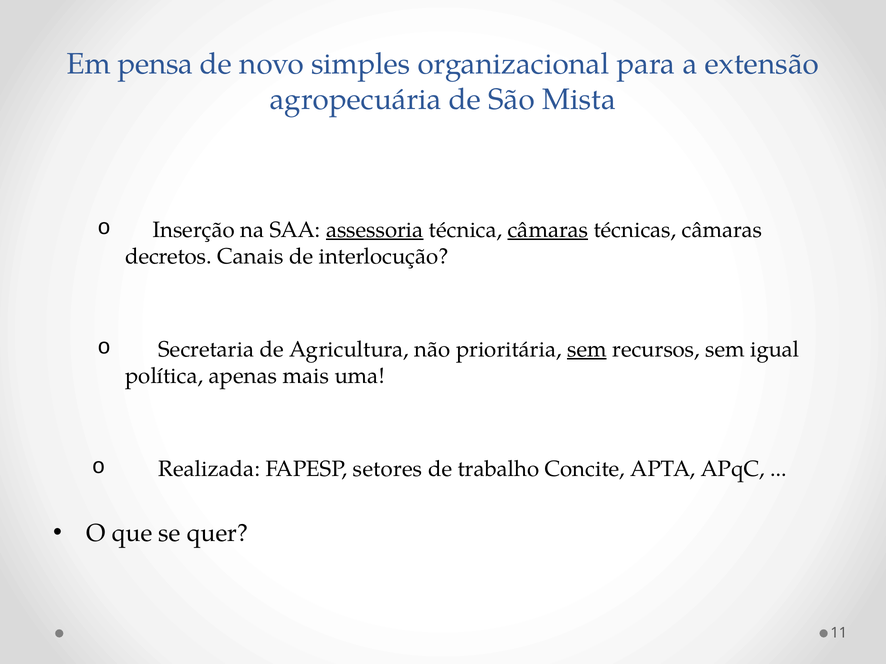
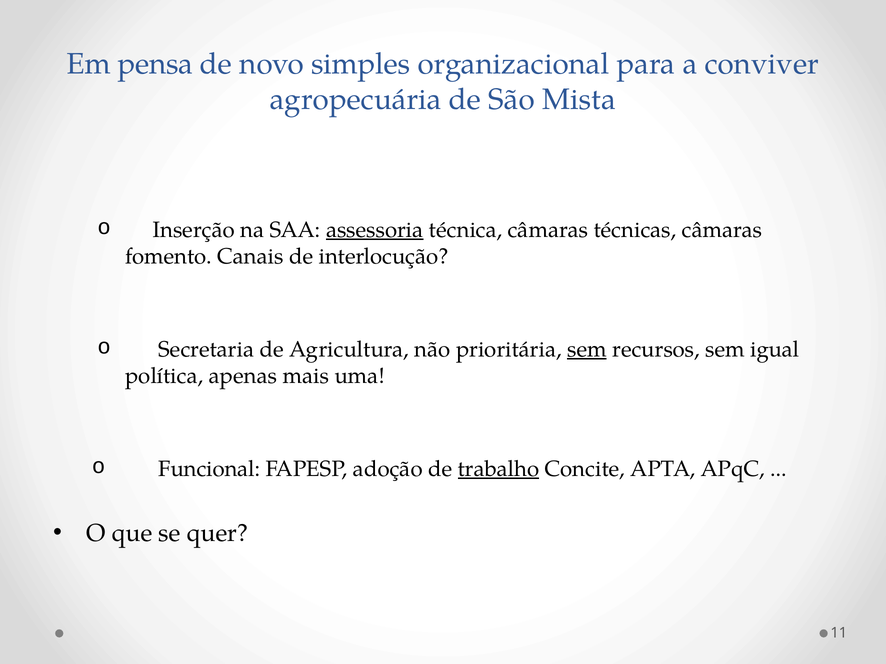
extensão: extensão -> conviver
câmaras at (548, 230) underline: present -> none
decretos: decretos -> fomento
Realizada: Realizada -> Funcional
setores: setores -> adoção
trabalho underline: none -> present
